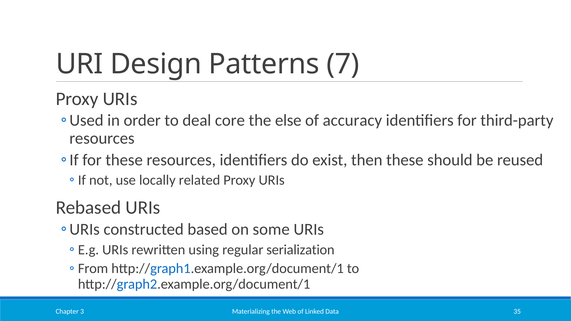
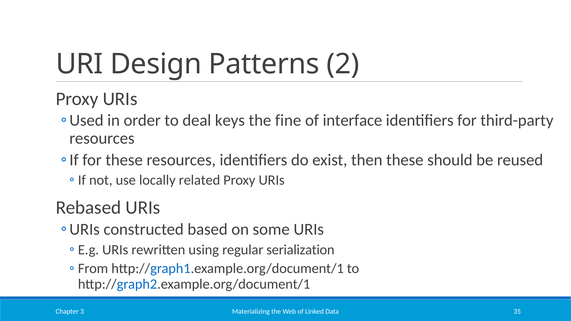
7: 7 -> 2
core: core -> keys
else: else -> fine
accuracy: accuracy -> interface
